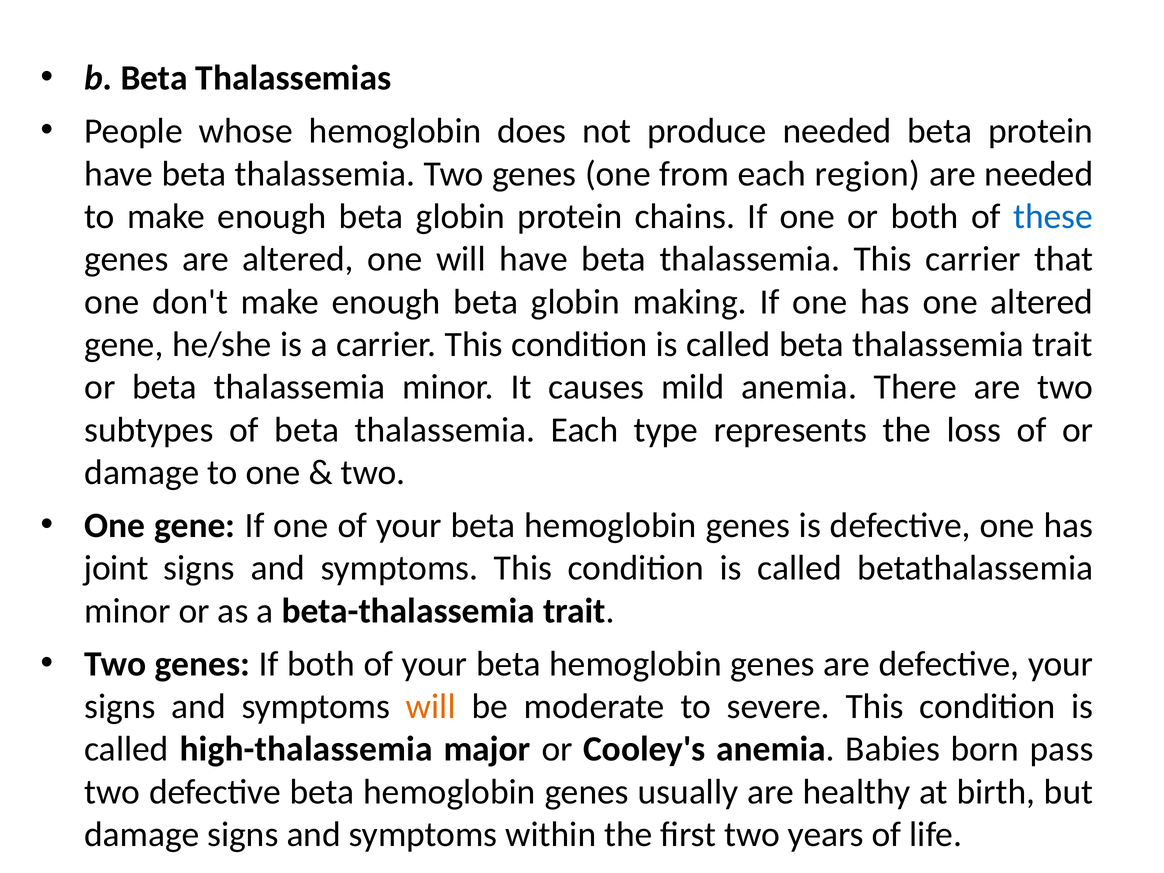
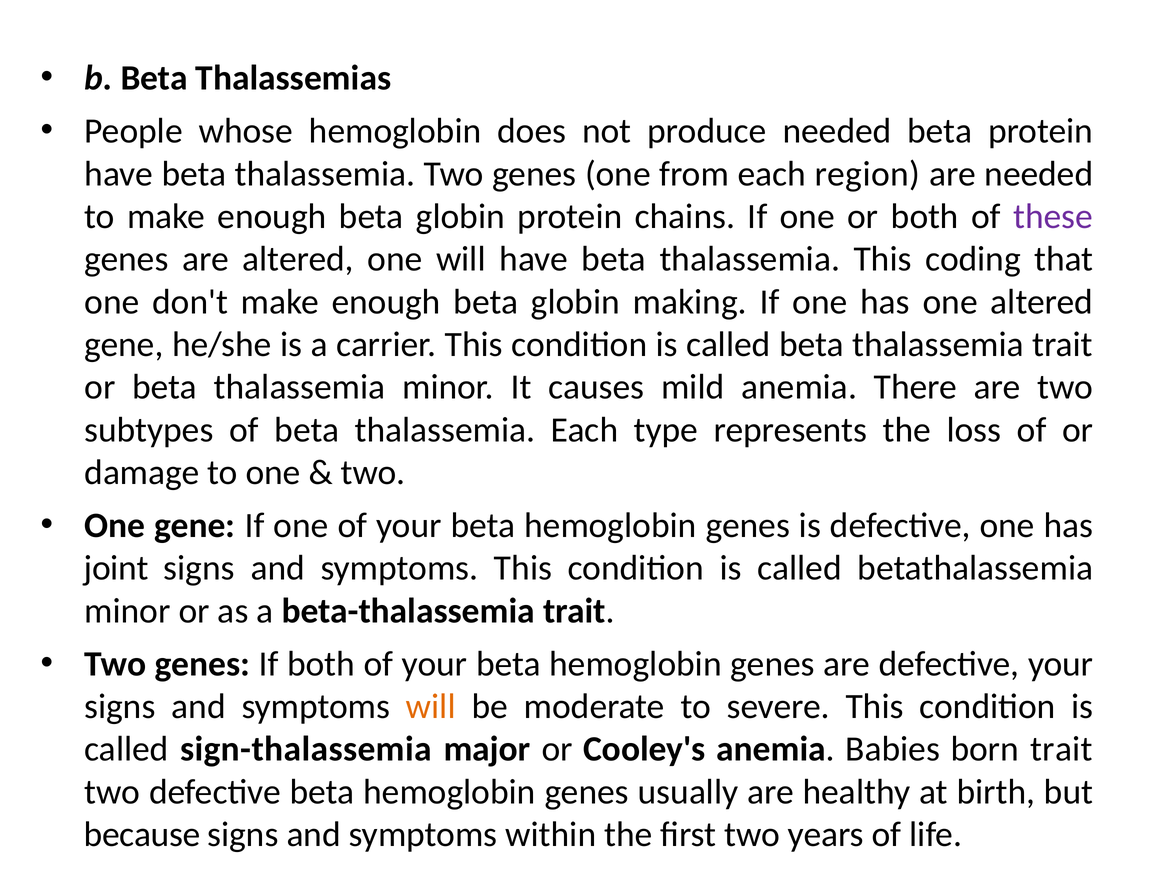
these colour: blue -> purple
This carrier: carrier -> coding
high-thalassemia: high-thalassemia -> sign-thalassemia
born pass: pass -> trait
damage at (142, 835): damage -> because
